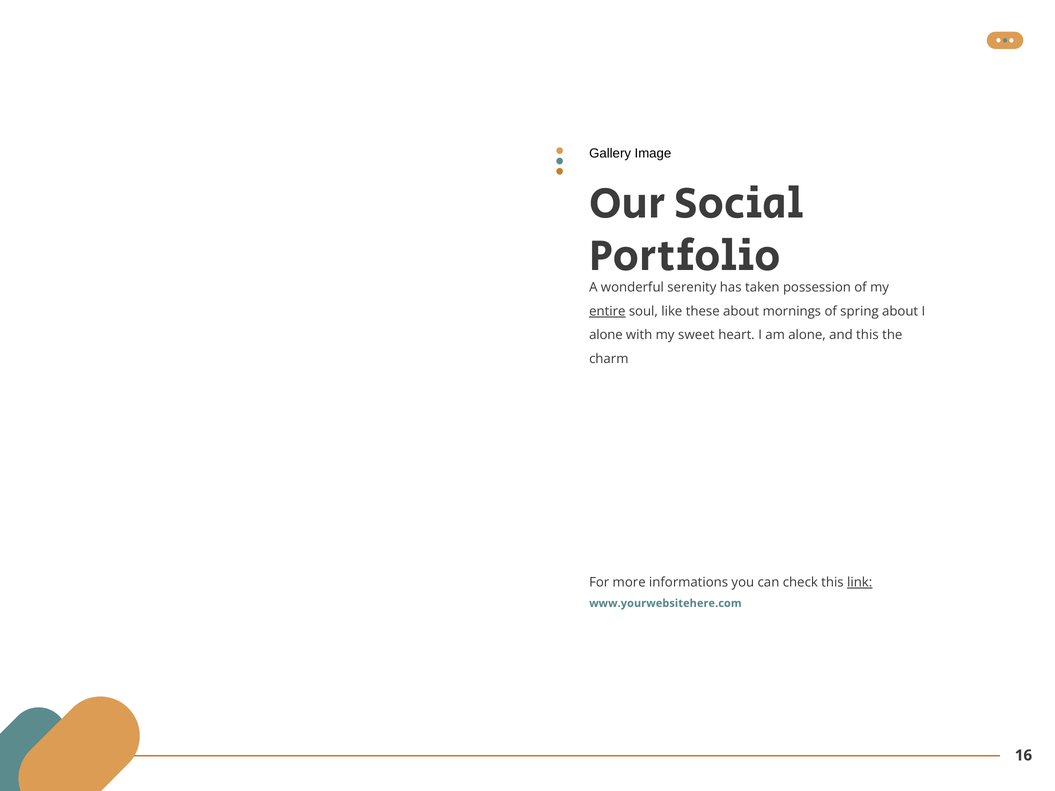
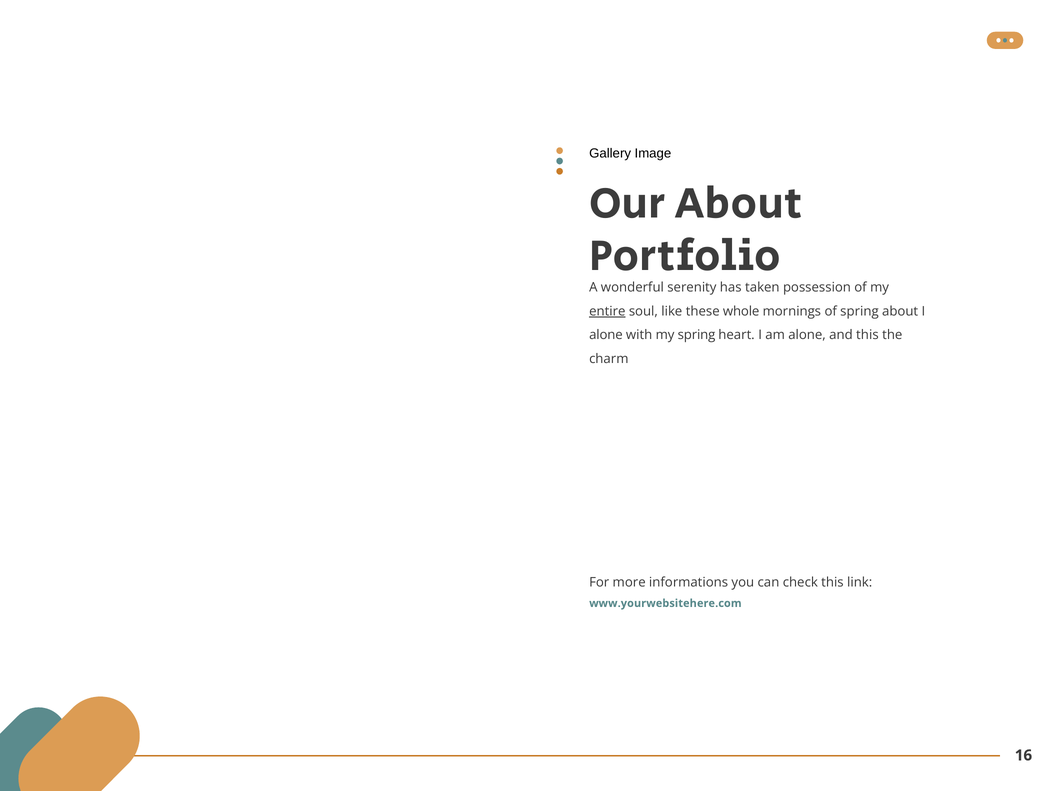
Our Social: Social -> About
these about: about -> whole
my sweet: sweet -> spring
link underline: present -> none
